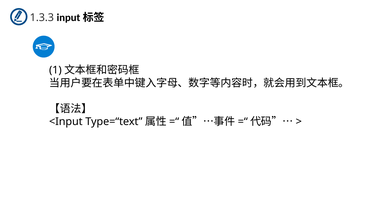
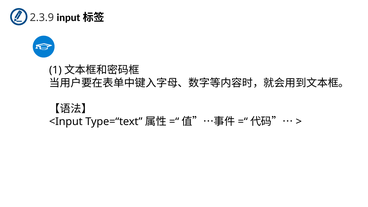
1.3.3: 1.3.3 -> 2.3.9
